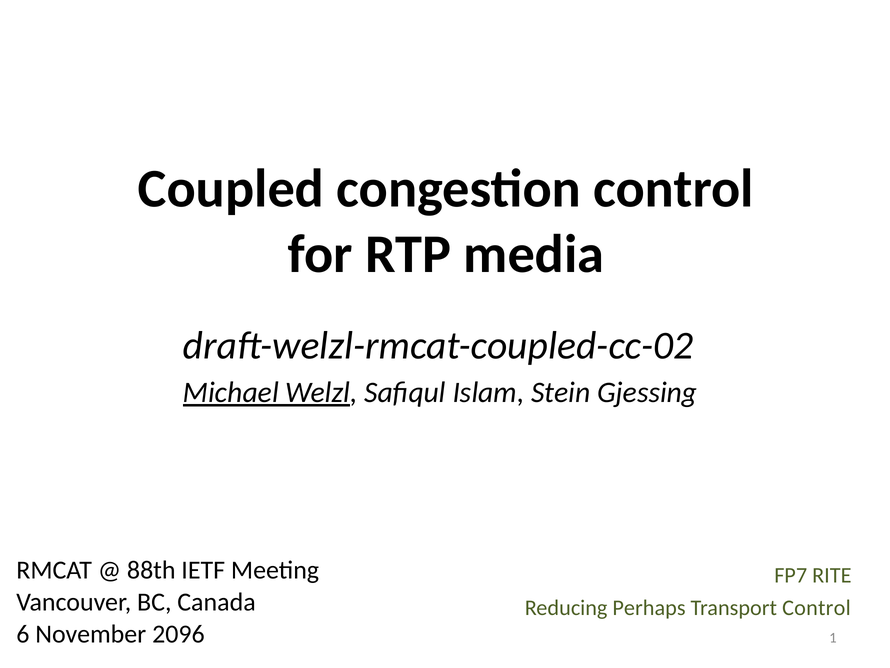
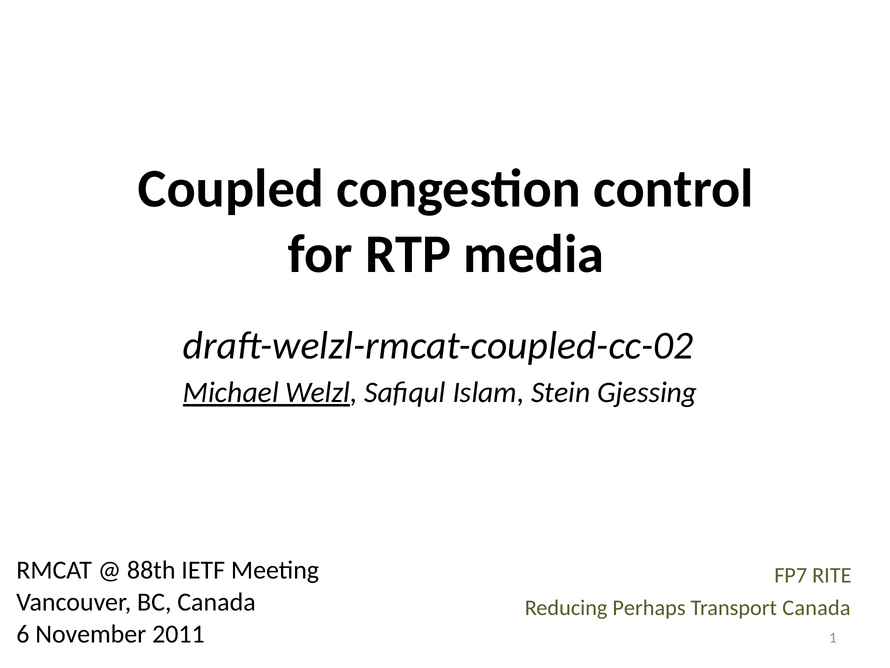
Transport Control: Control -> Canada
2096: 2096 -> 2011
